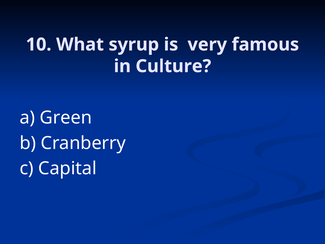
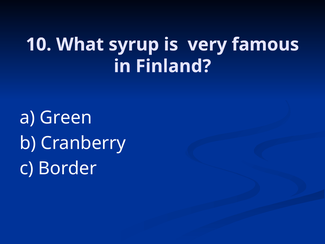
Culture: Culture -> Finland
Capital: Capital -> Border
